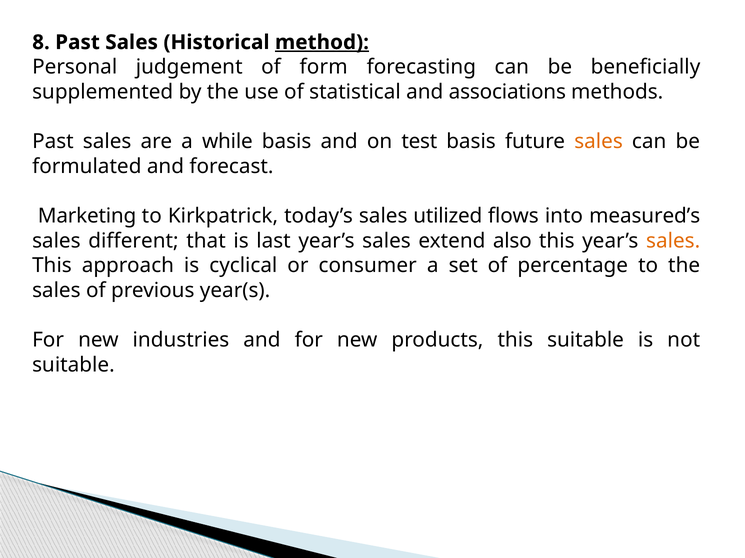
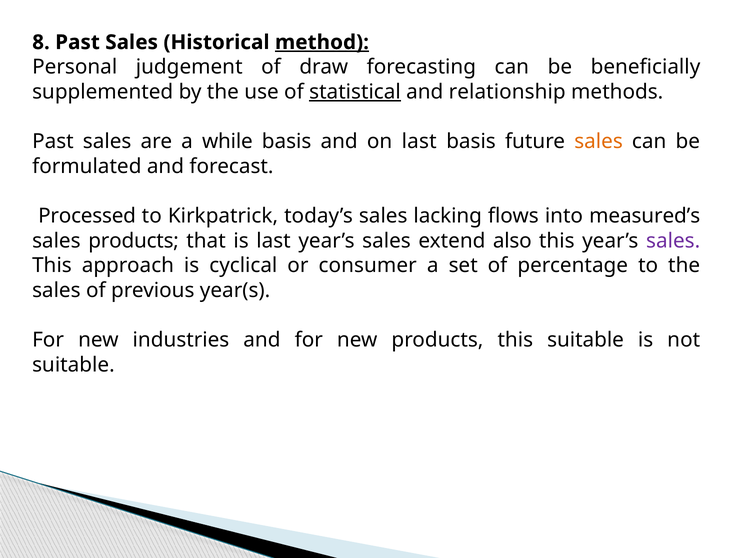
form: form -> draw
statistical underline: none -> present
associations: associations -> relationship
on test: test -> last
Marketing: Marketing -> Processed
utilized: utilized -> lacking
sales different: different -> products
sales at (673, 241) colour: orange -> purple
